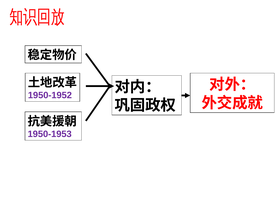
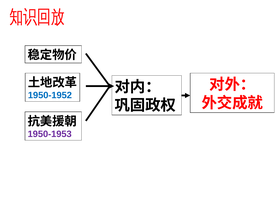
1950-1952 colour: purple -> blue
